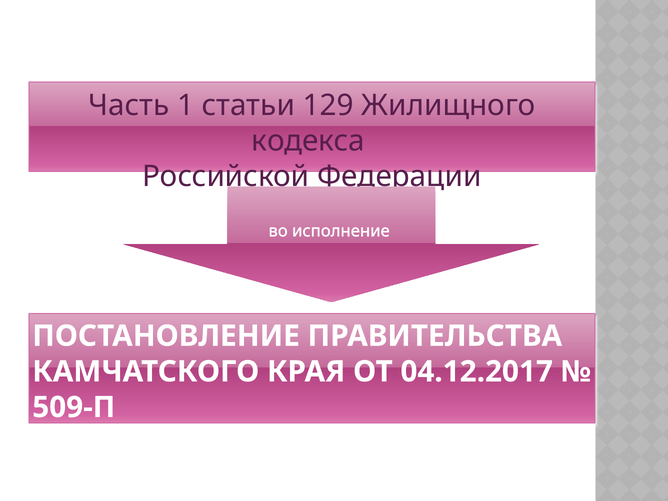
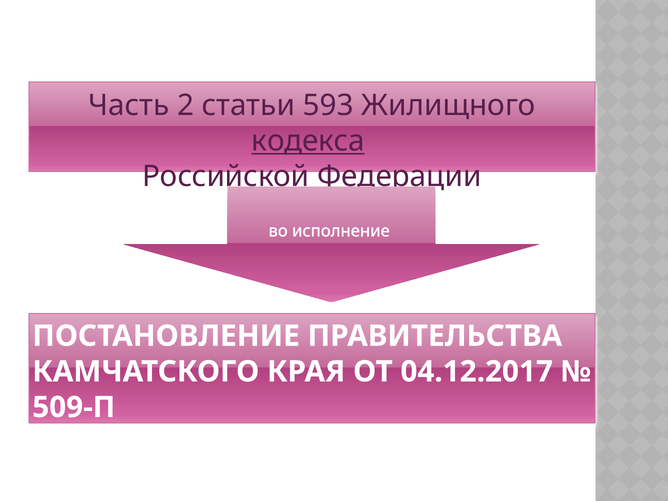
1: 1 -> 2
129: 129 -> 593
кодекса underline: none -> present
